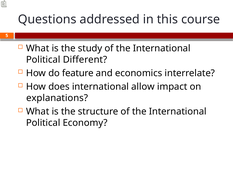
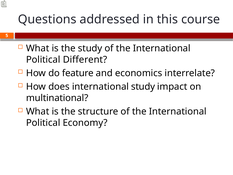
international allow: allow -> study
explanations: explanations -> multinational
